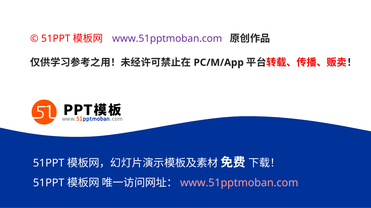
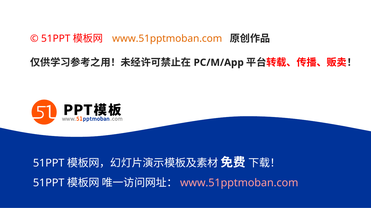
www.51pptmoban.com at (167, 39) colour: purple -> orange
